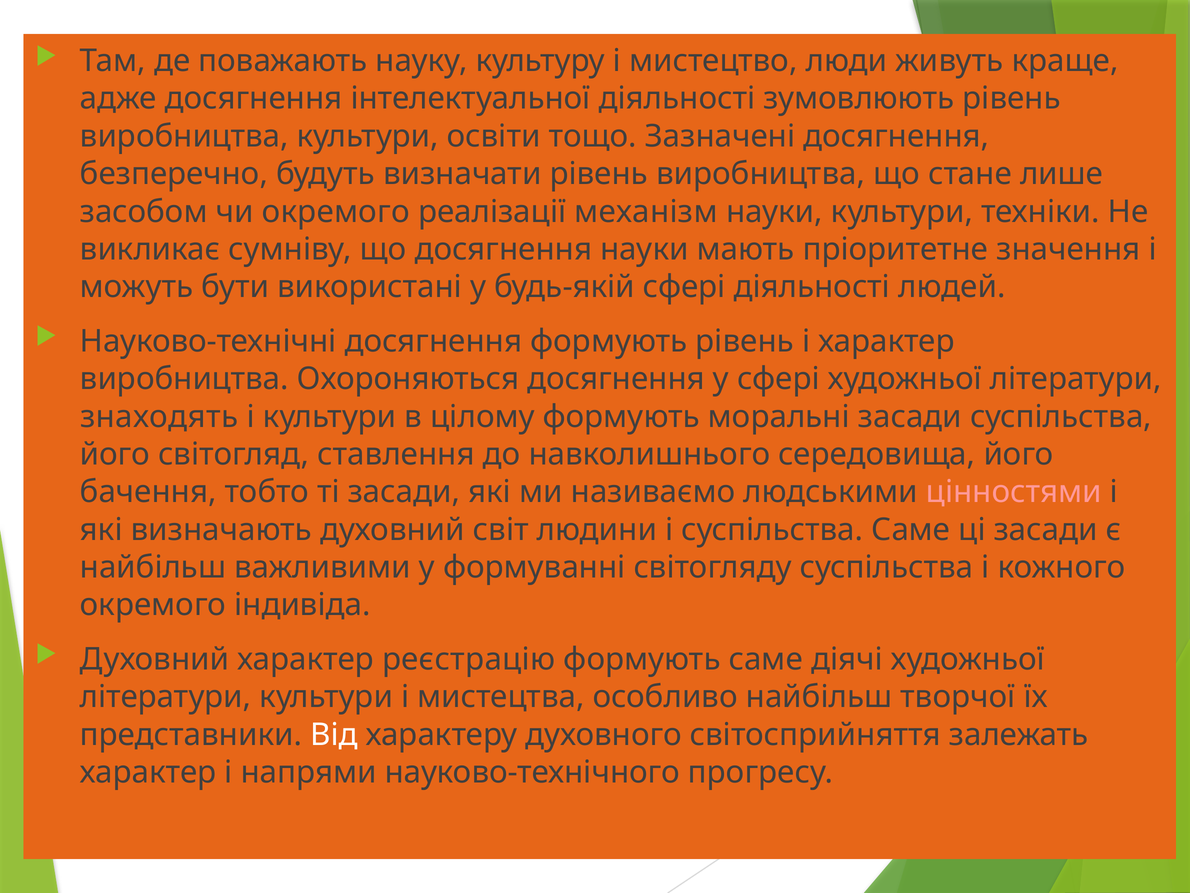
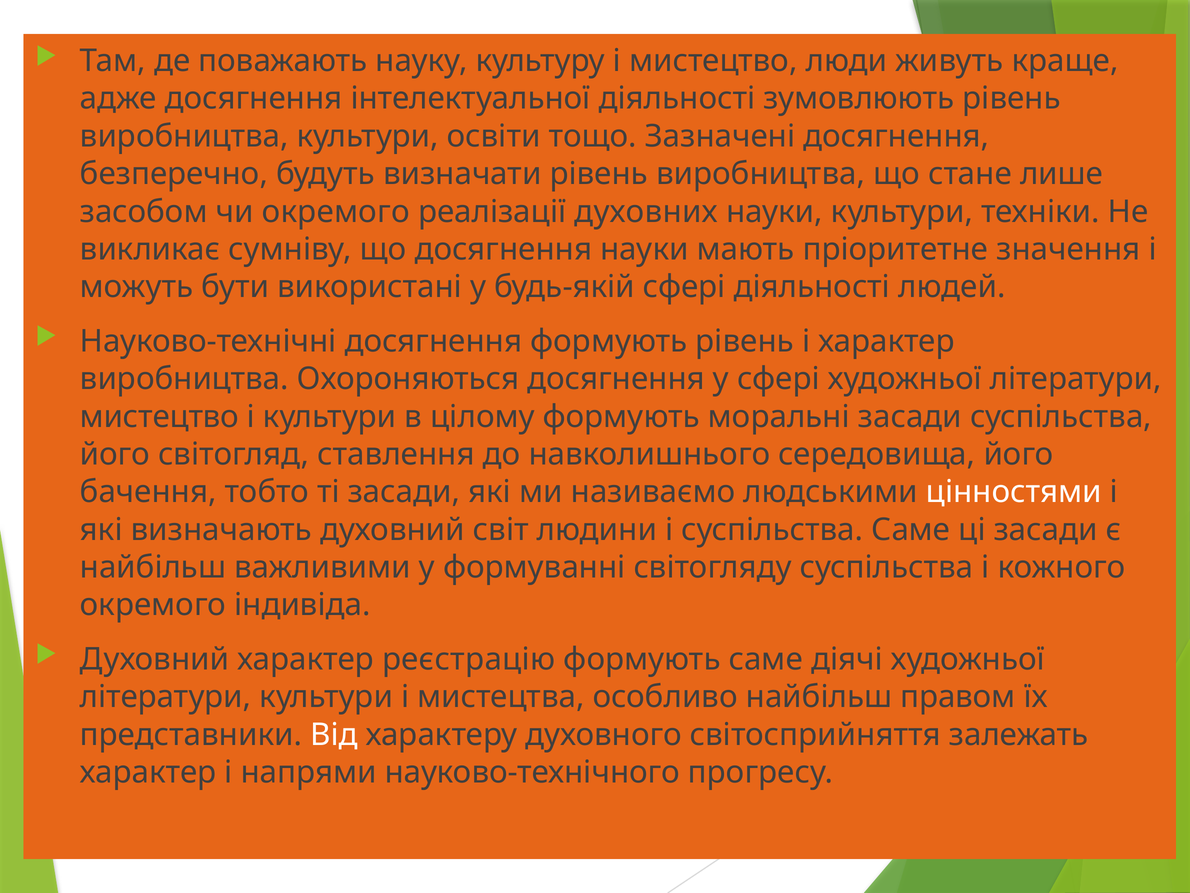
механізм: механізм -> духовних
знаходять at (159, 416): знаходять -> мистецтво
цінностями colour: pink -> white
творчої: творчої -> правом
